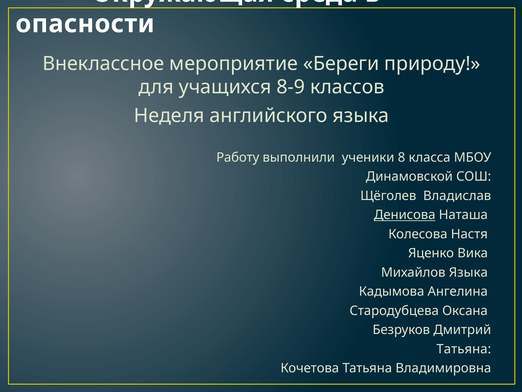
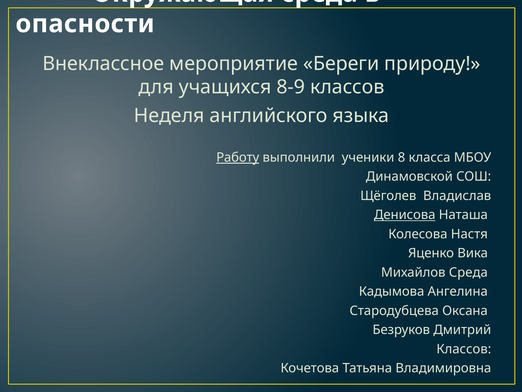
Работу underline: none -> present
Михайлов Языка: Языка -> Среда
Татьяна at (464, 349): Татьяна -> Классов
